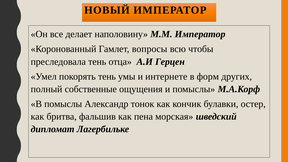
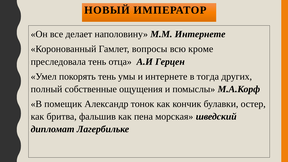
М.М Император: Император -> Интернете
чтобы: чтобы -> кроме
форм: форм -> тогда
В помыслы: помыслы -> помещик
